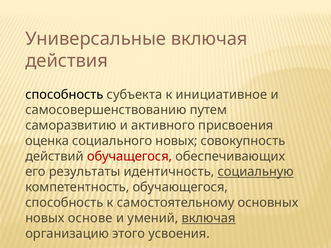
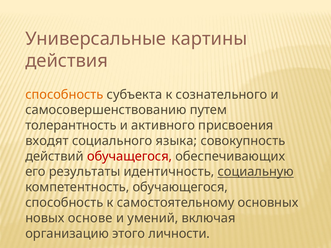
Универсальные включая: включая -> картины
способность at (64, 95) colour: black -> orange
инициативное: инициативное -> сознательного
саморазвитию: саморазвитию -> толерантность
оценка: оценка -> входят
социального новых: новых -> языка
включая at (209, 218) underline: present -> none
усвоения: усвоения -> личности
